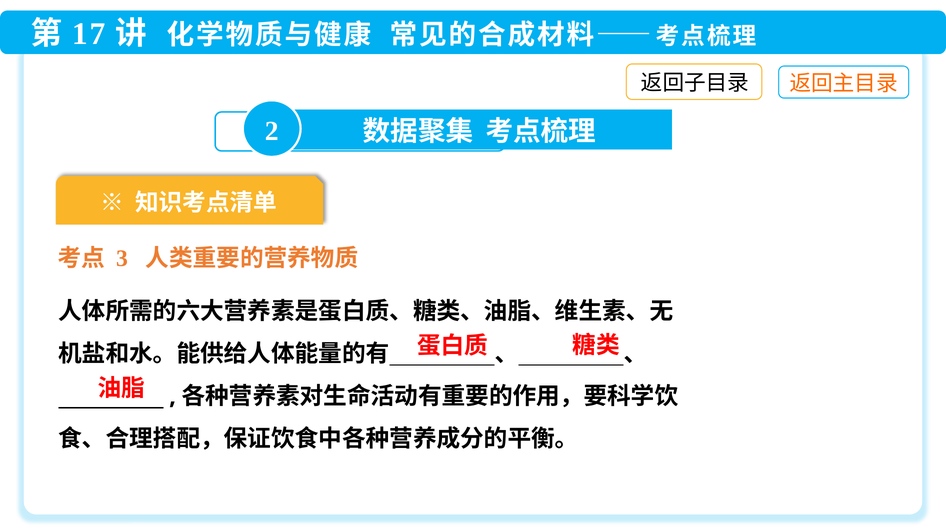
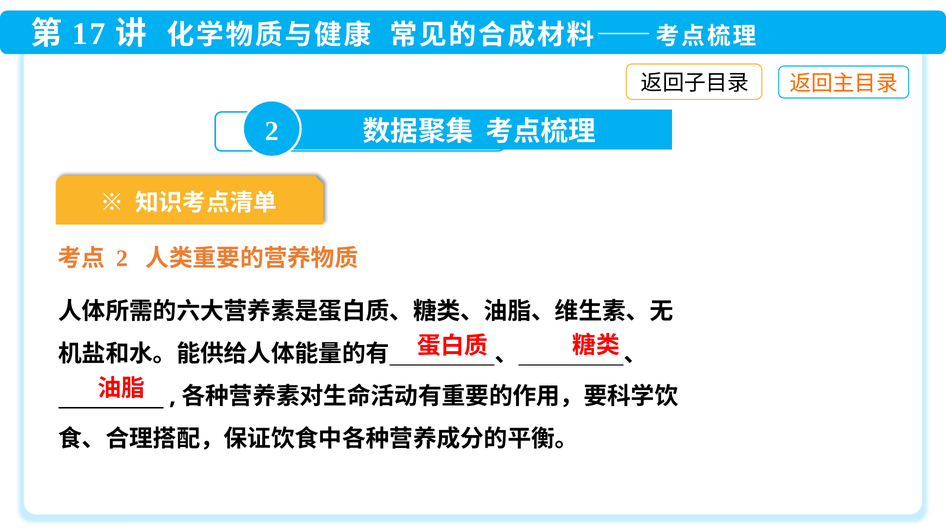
3 at (122, 259): 3 -> 2
